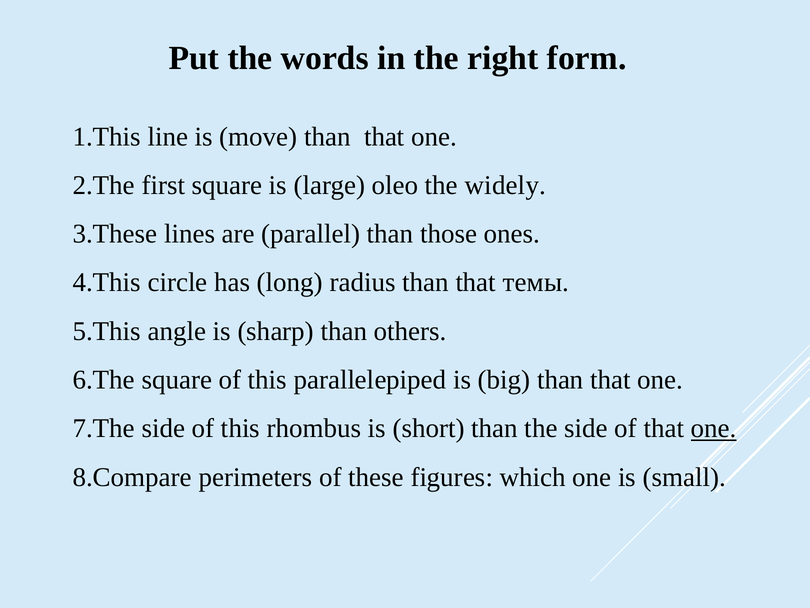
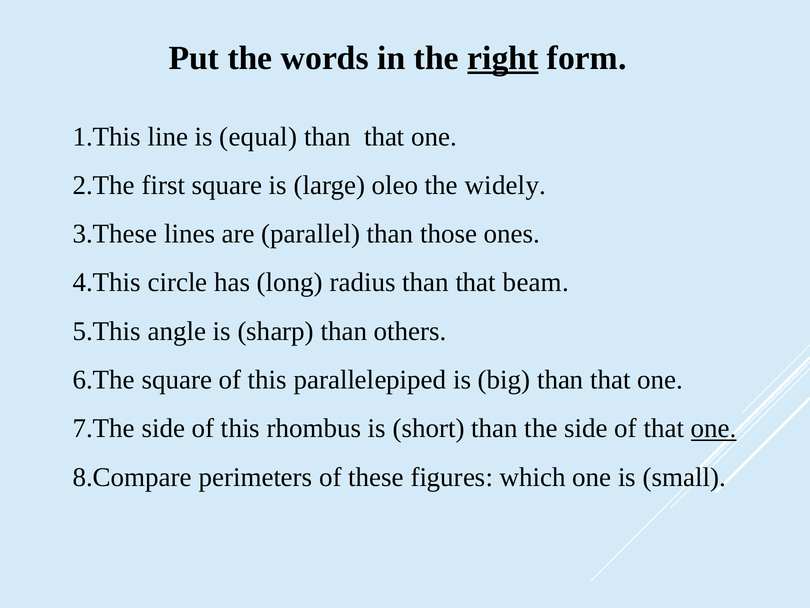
right underline: none -> present
move: move -> equal
темы: темы -> beam
